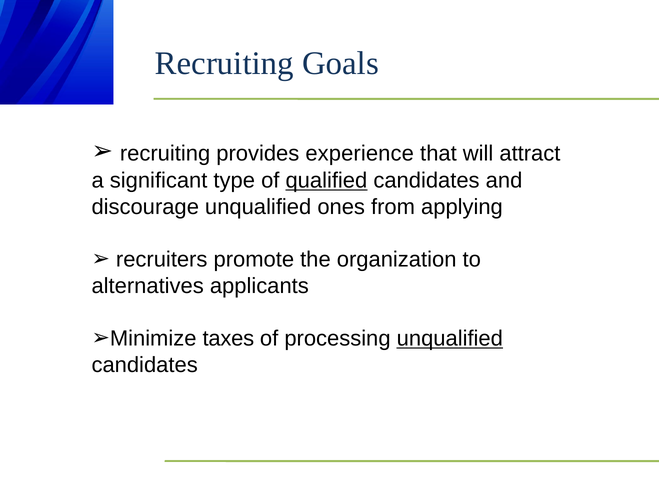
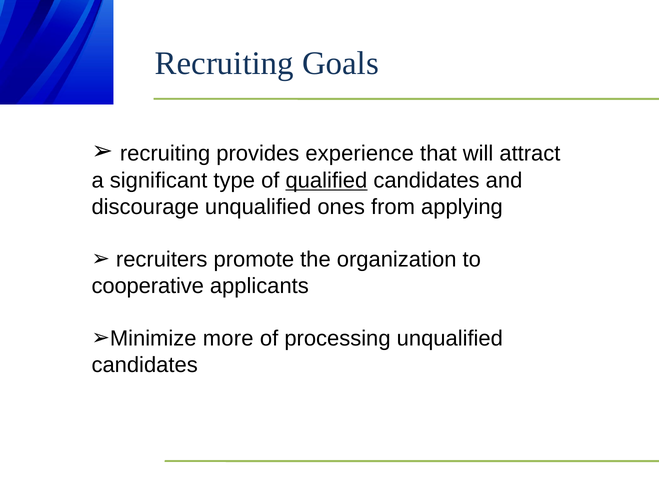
alternatives: alternatives -> cooperative
taxes: taxes -> more
unqualified at (450, 339) underline: present -> none
